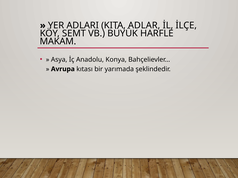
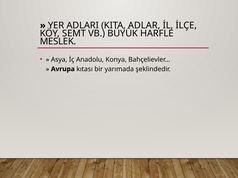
MAKAM: MAKAM -> MESLEK
